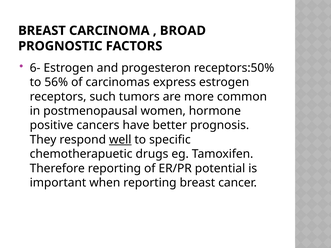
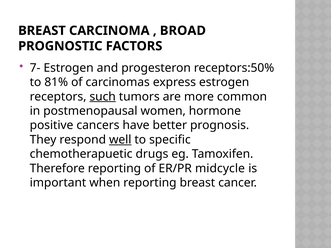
6-: 6- -> 7-
56%: 56% -> 81%
such underline: none -> present
potential: potential -> midcycle
